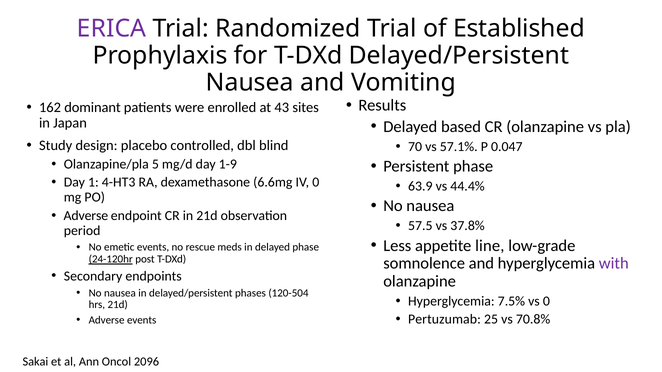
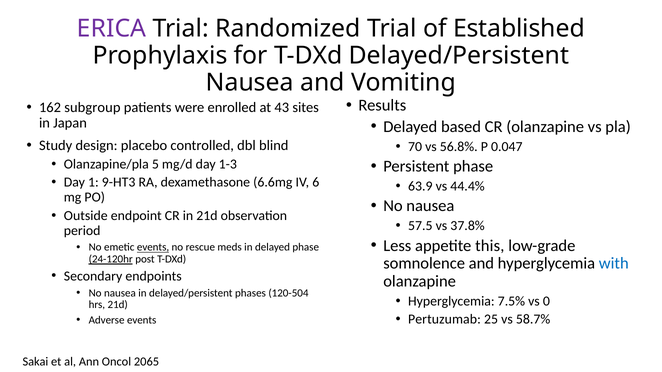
dominant: dominant -> subgroup
57.1%: 57.1% -> 56.8%
1-9: 1-9 -> 1-3
4-HT3: 4-HT3 -> 9-HT3
IV 0: 0 -> 6
Adverse at (86, 216): Adverse -> Outside
line: line -> this
events at (153, 248) underline: none -> present
with colour: purple -> blue
70.8%: 70.8% -> 58.7%
2096: 2096 -> 2065
